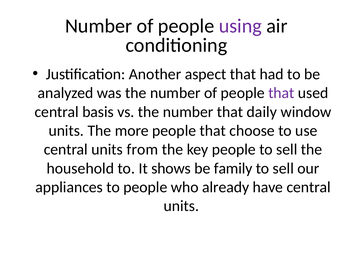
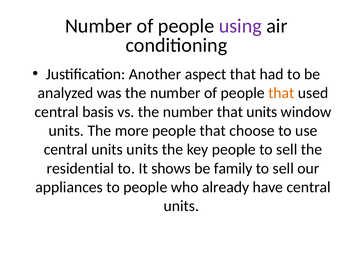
that at (281, 93) colour: purple -> orange
that daily: daily -> units
units from: from -> units
household: household -> residential
